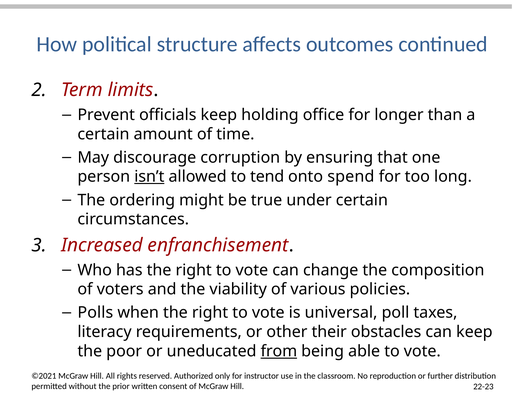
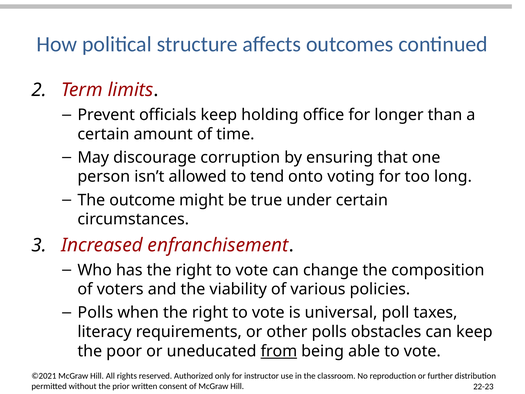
isn’t underline: present -> none
spend: spend -> voting
ordering: ordering -> outcome
other their: their -> polls
